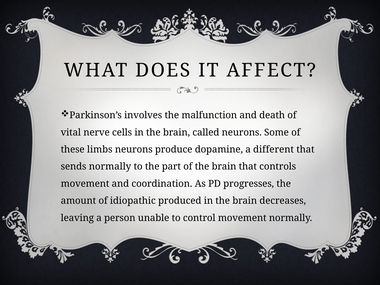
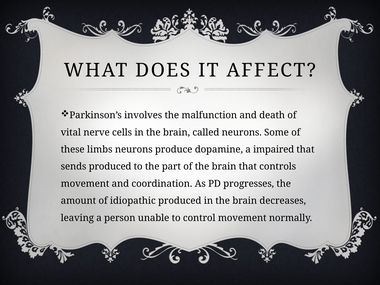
different: different -> impaired
sends normally: normally -> produced
